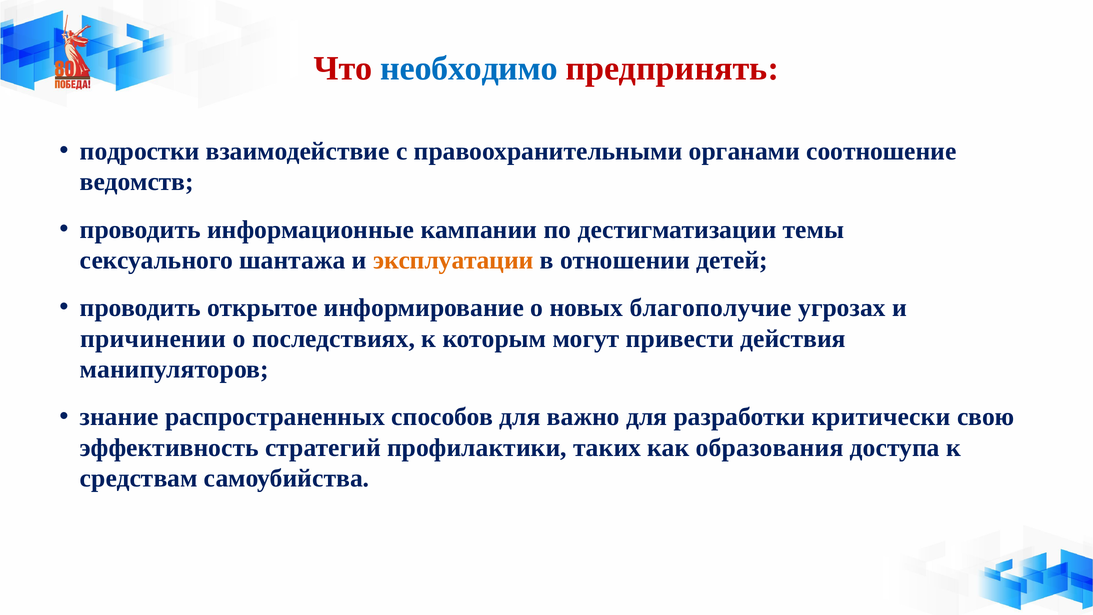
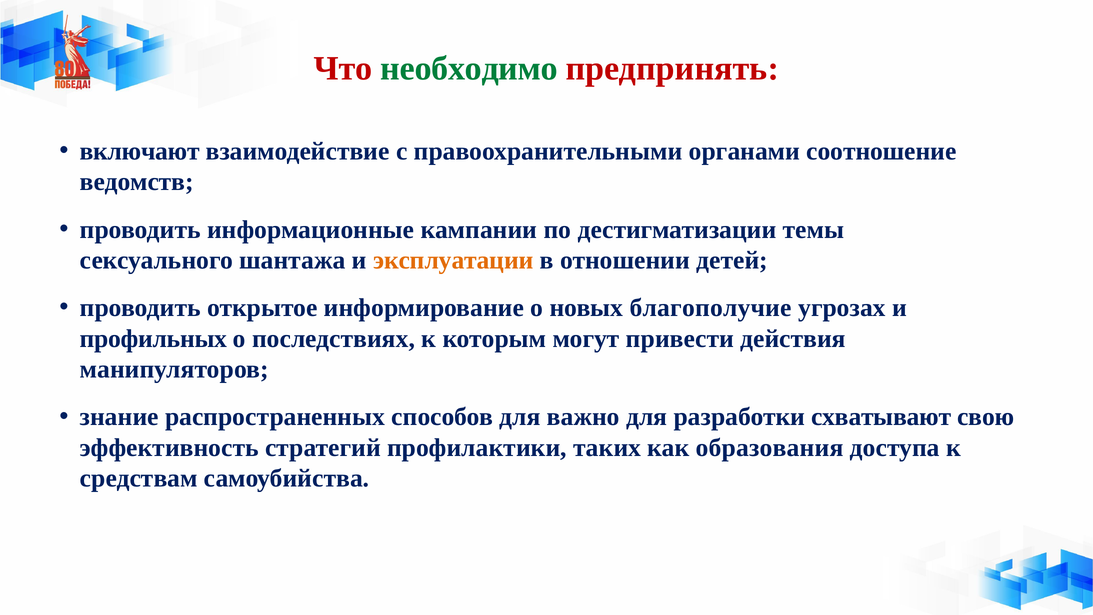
необходимо colour: blue -> green
подростки: подростки -> включают
причинении: причинении -> профильных
критически: критически -> схватывают
